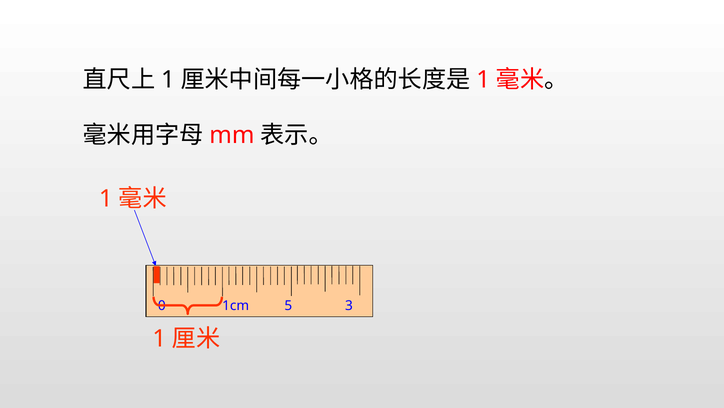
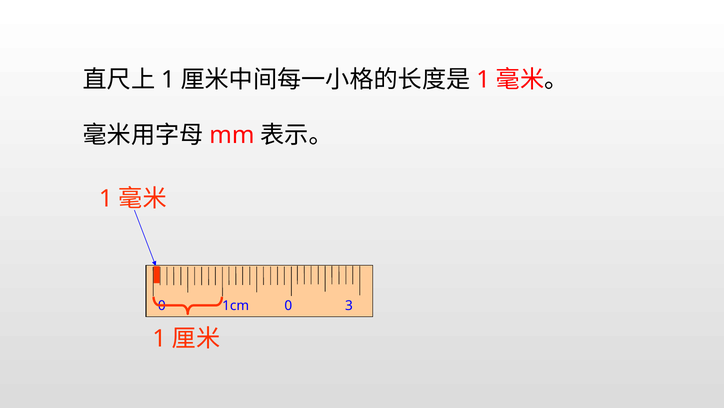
1cm 5: 5 -> 0
